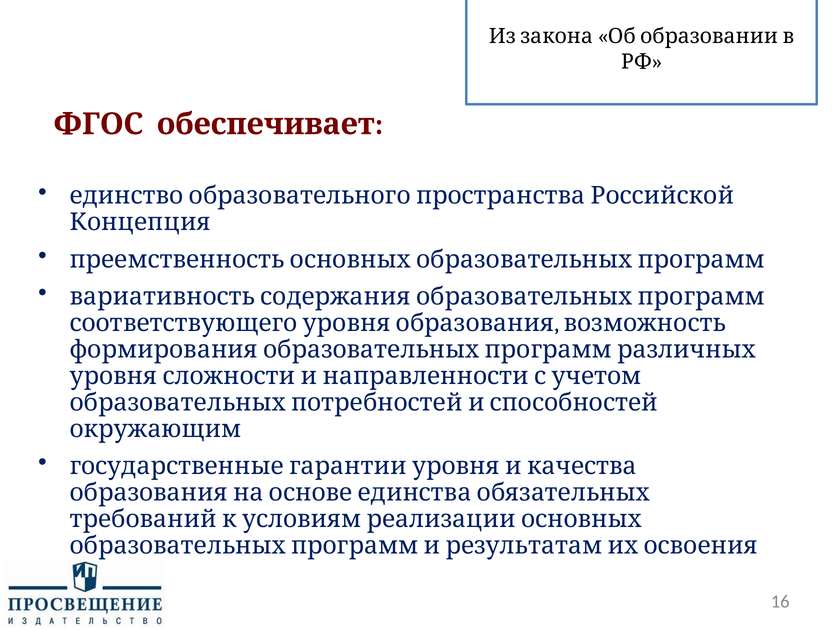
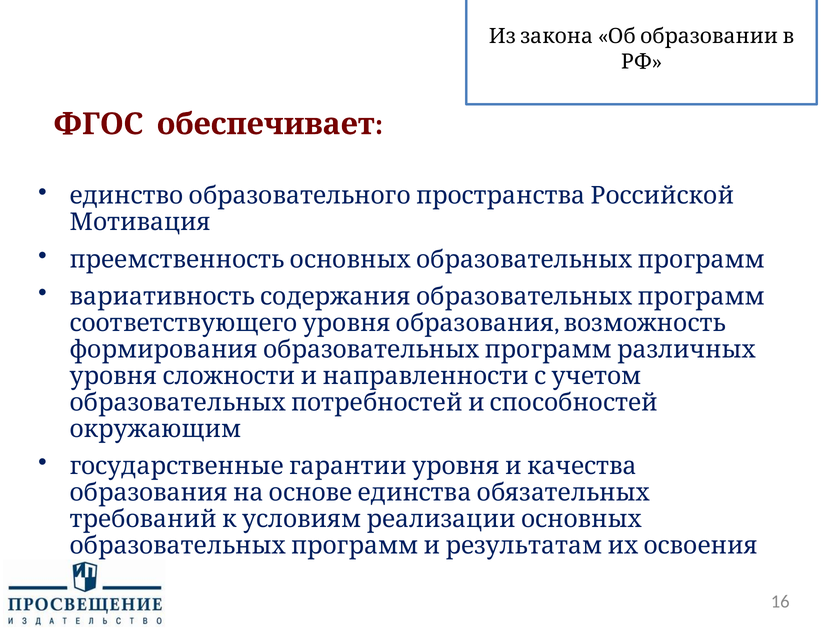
Концепция: Концепция -> Мотивация
